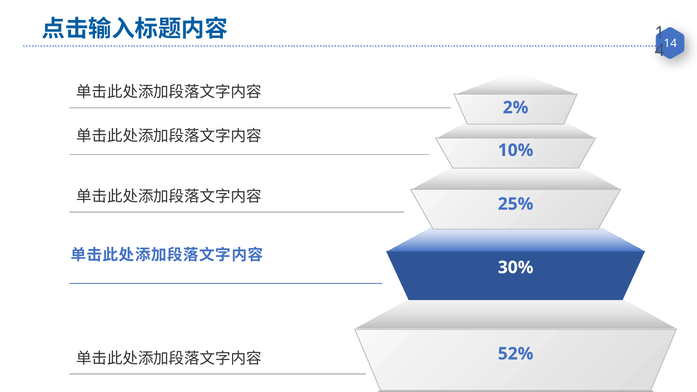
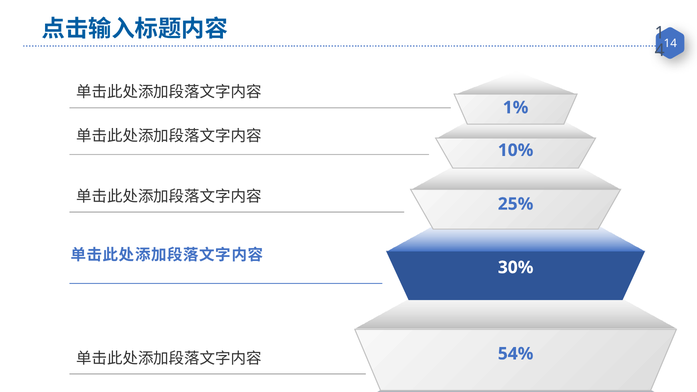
2%: 2% -> 1%
52%: 52% -> 54%
